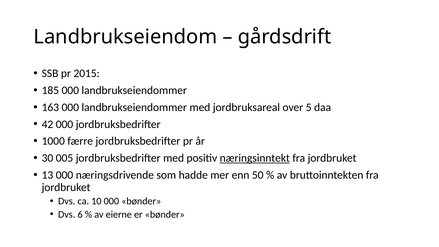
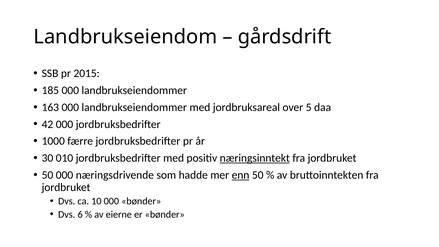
005: 005 -> 010
13 at (47, 175): 13 -> 50
enn underline: none -> present
